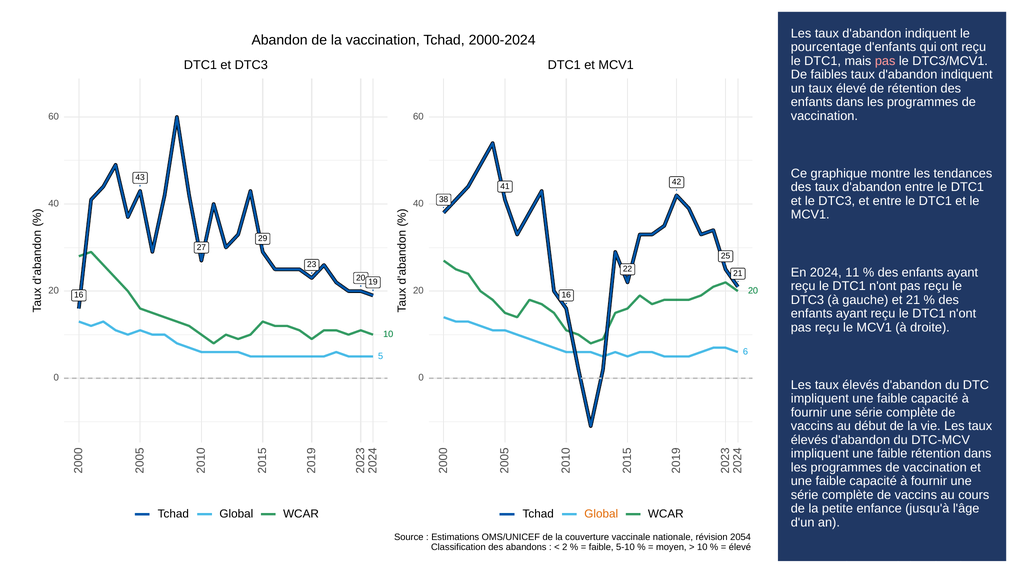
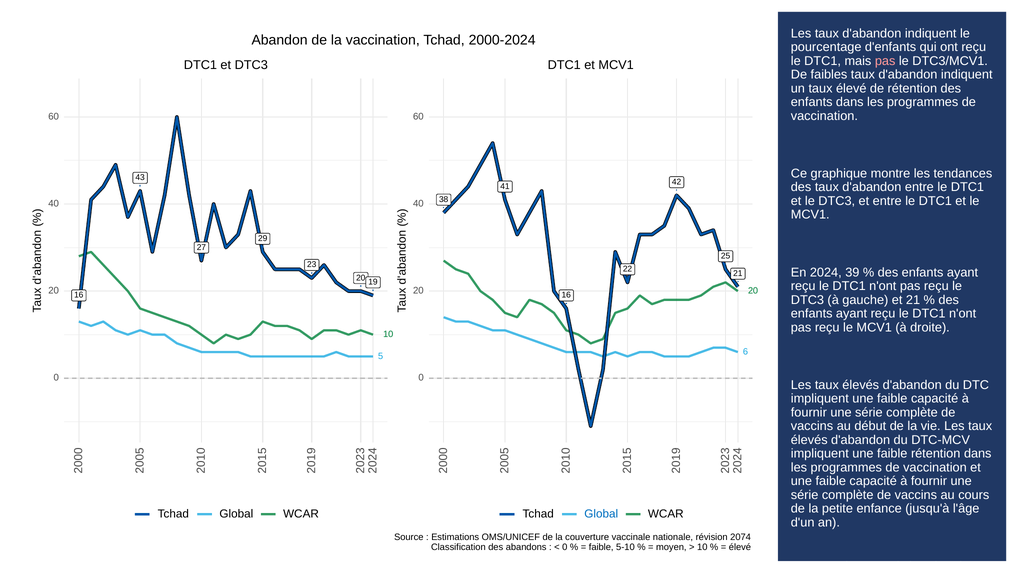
11: 11 -> 39
Global at (601, 514) colour: orange -> blue
2054: 2054 -> 2074
2 at (565, 547): 2 -> 0
